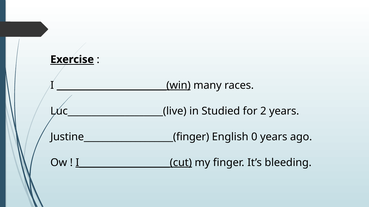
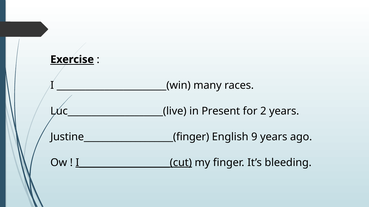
_______________________(win underline: present -> none
Studied: Studied -> Present
0: 0 -> 9
